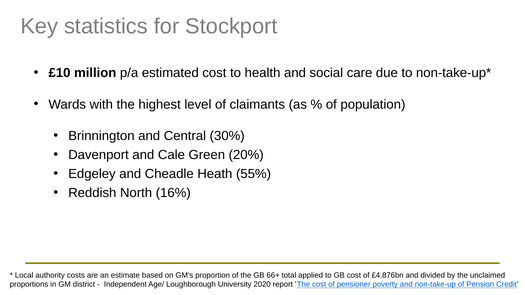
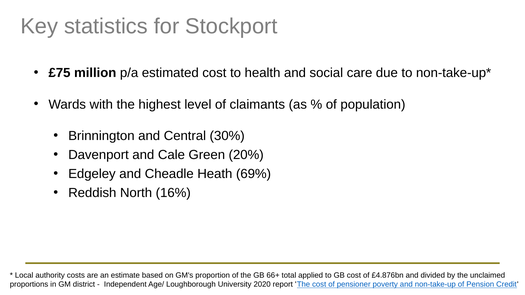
£10: £10 -> £75
55%: 55% -> 69%
